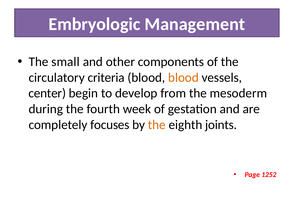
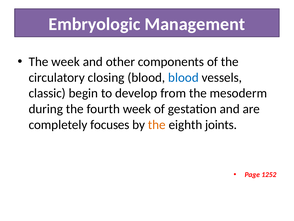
The small: small -> week
criteria: criteria -> closing
blood at (183, 77) colour: orange -> blue
center: center -> classic
